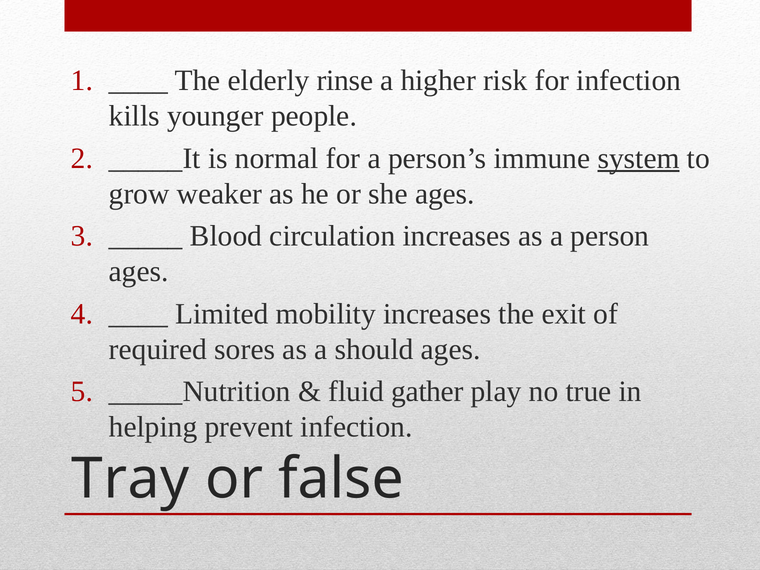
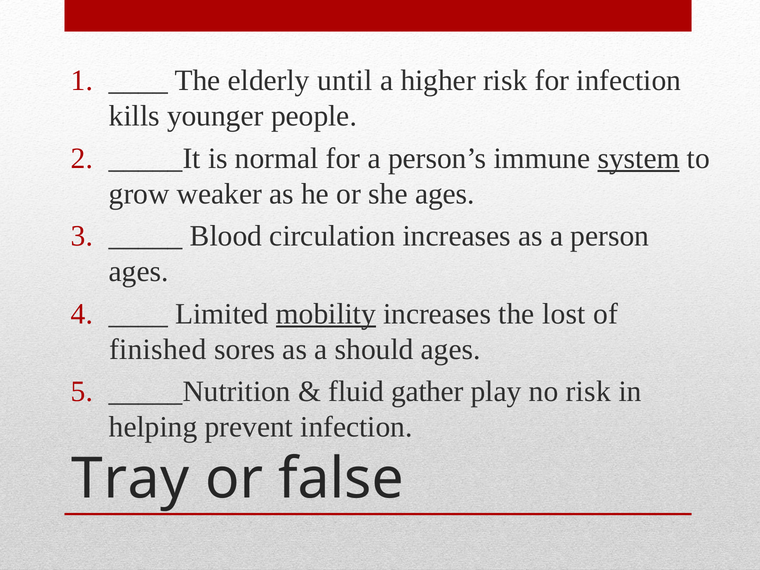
rinse: rinse -> until
mobility underline: none -> present
exit: exit -> lost
required: required -> finished
no true: true -> risk
